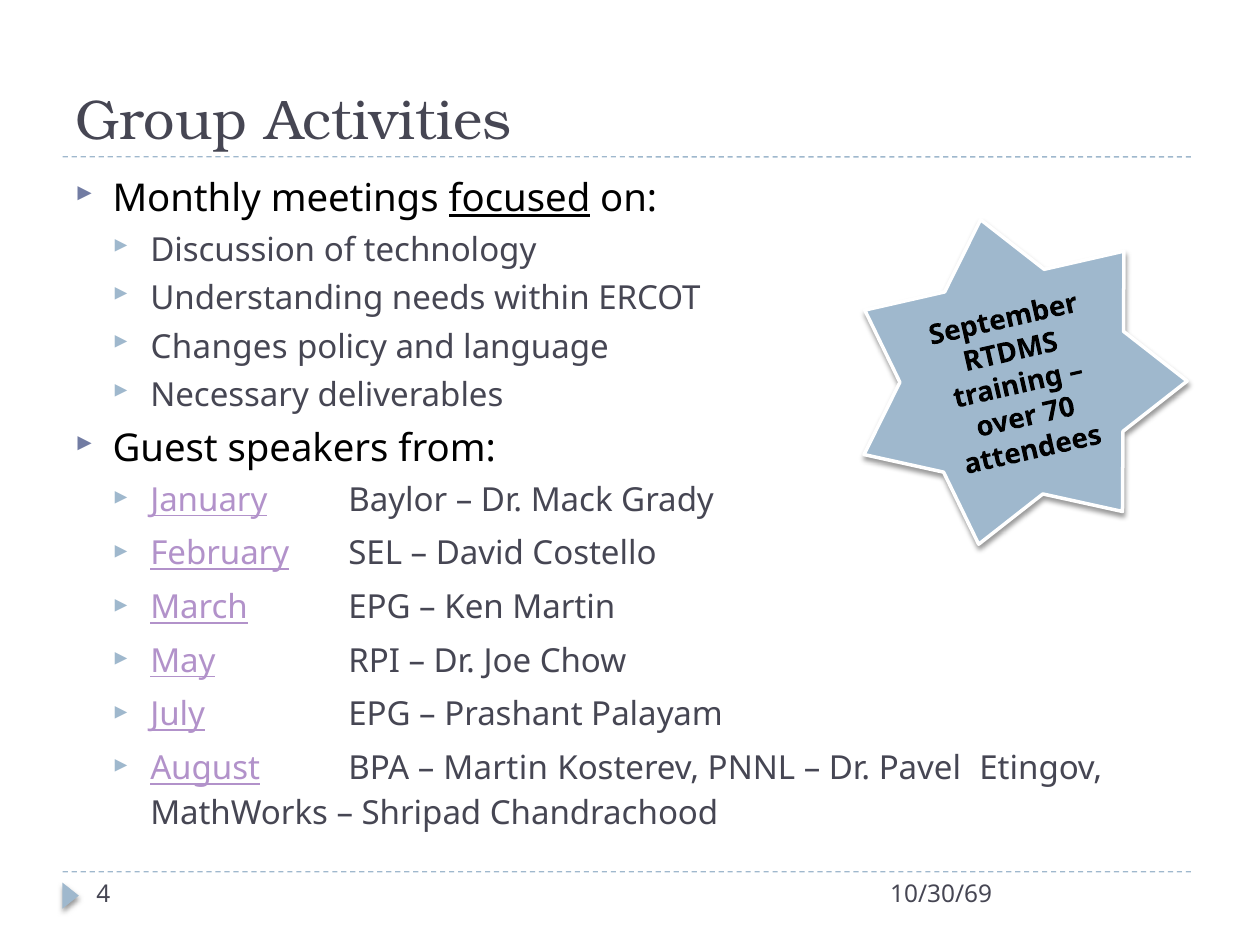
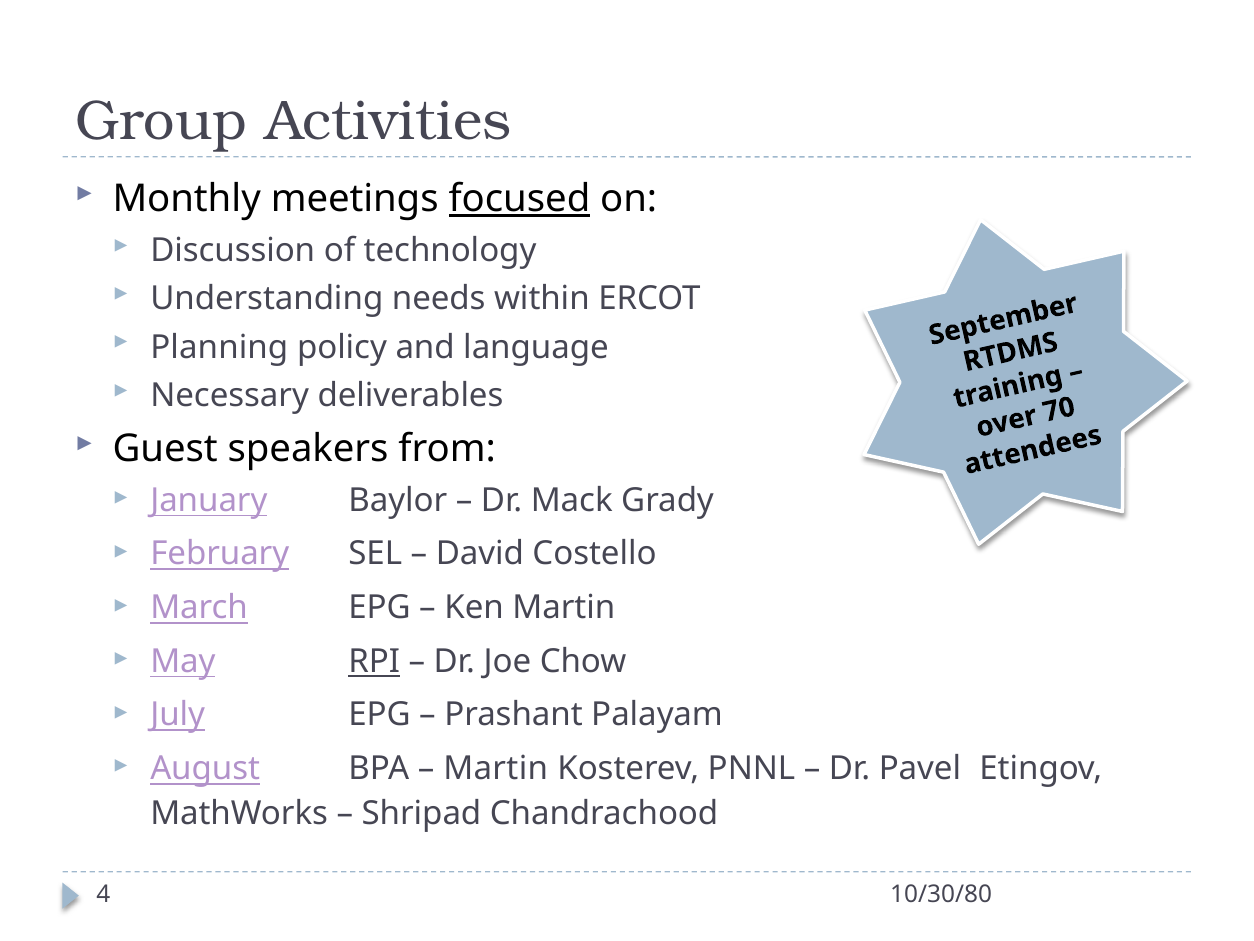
Changes: Changes -> Planning
RPI underline: none -> present
10/30/69: 10/30/69 -> 10/30/80
